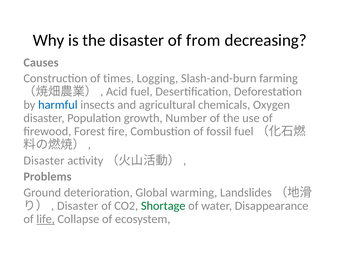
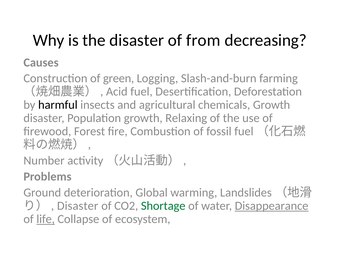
times: times -> green
harmful colour: blue -> black
chemicals Oxygen: Oxygen -> Growth
Number: Number -> Relaxing
Disaster at (44, 161): Disaster -> Number
Disappearance underline: none -> present
